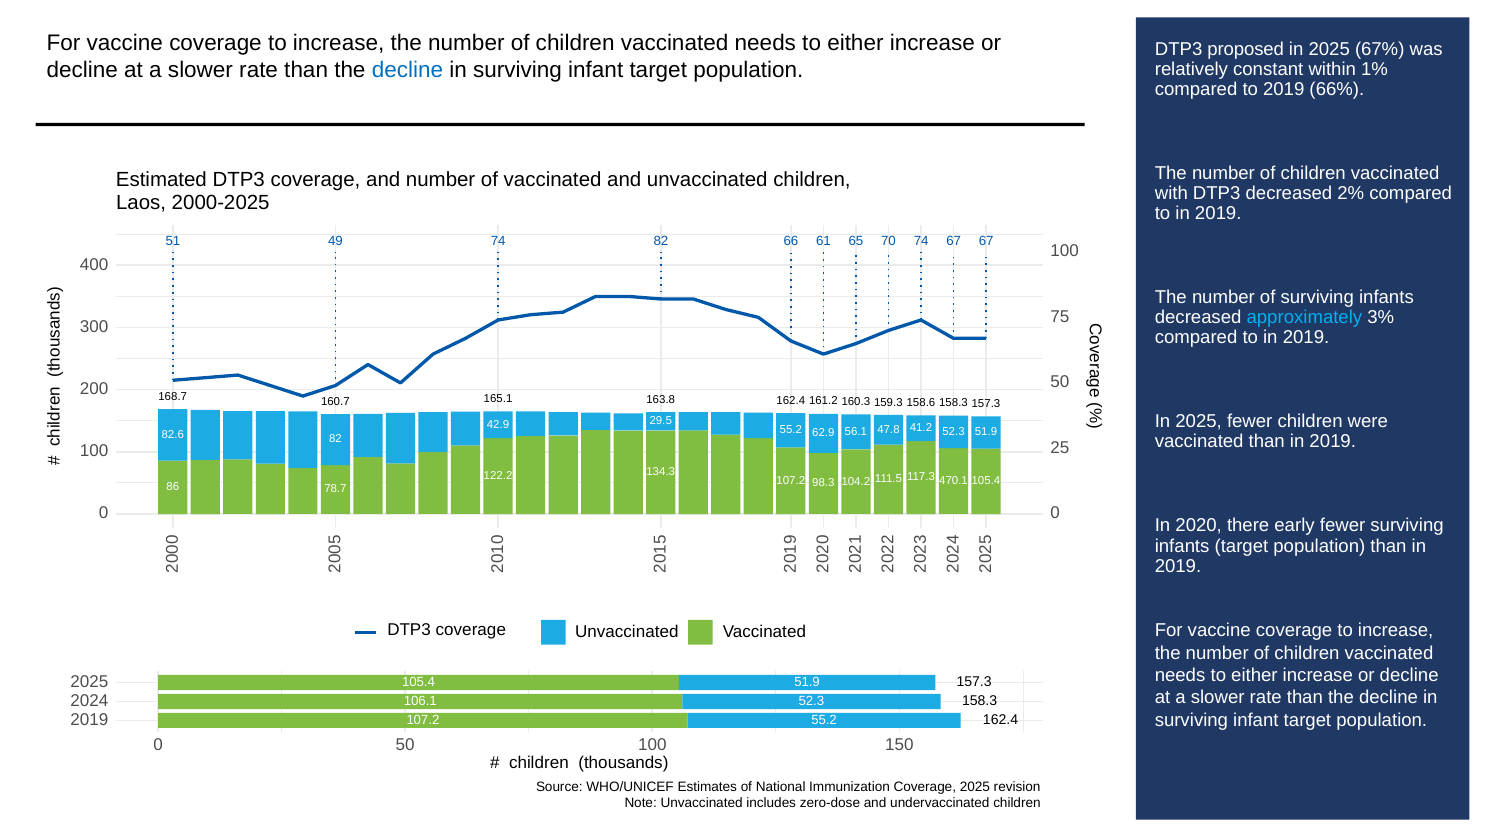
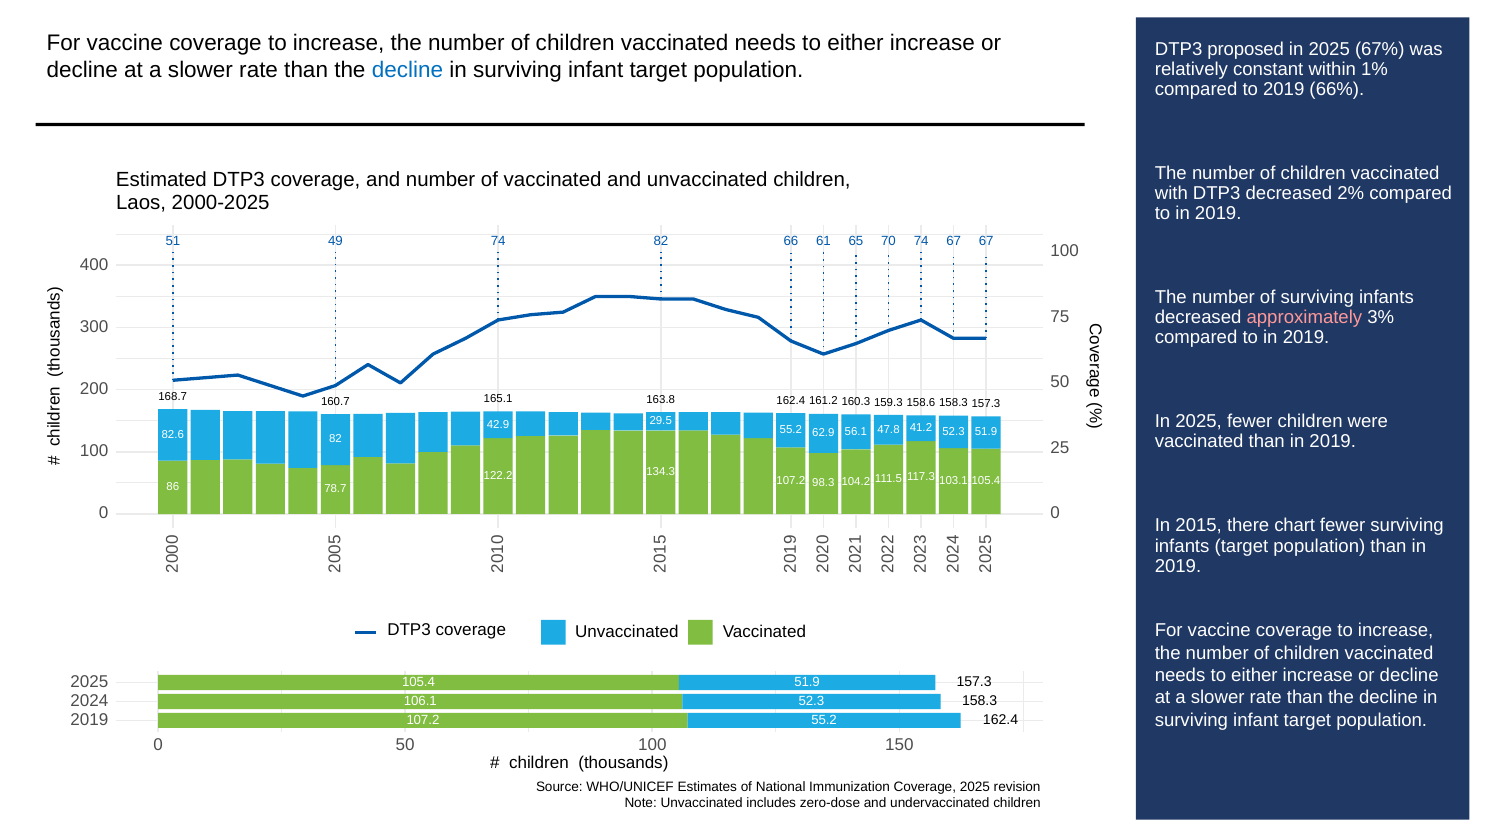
approximately colour: light blue -> pink
470.1: 470.1 -> 103.1
2020: 2020 -> 2015
early: early -> chart
